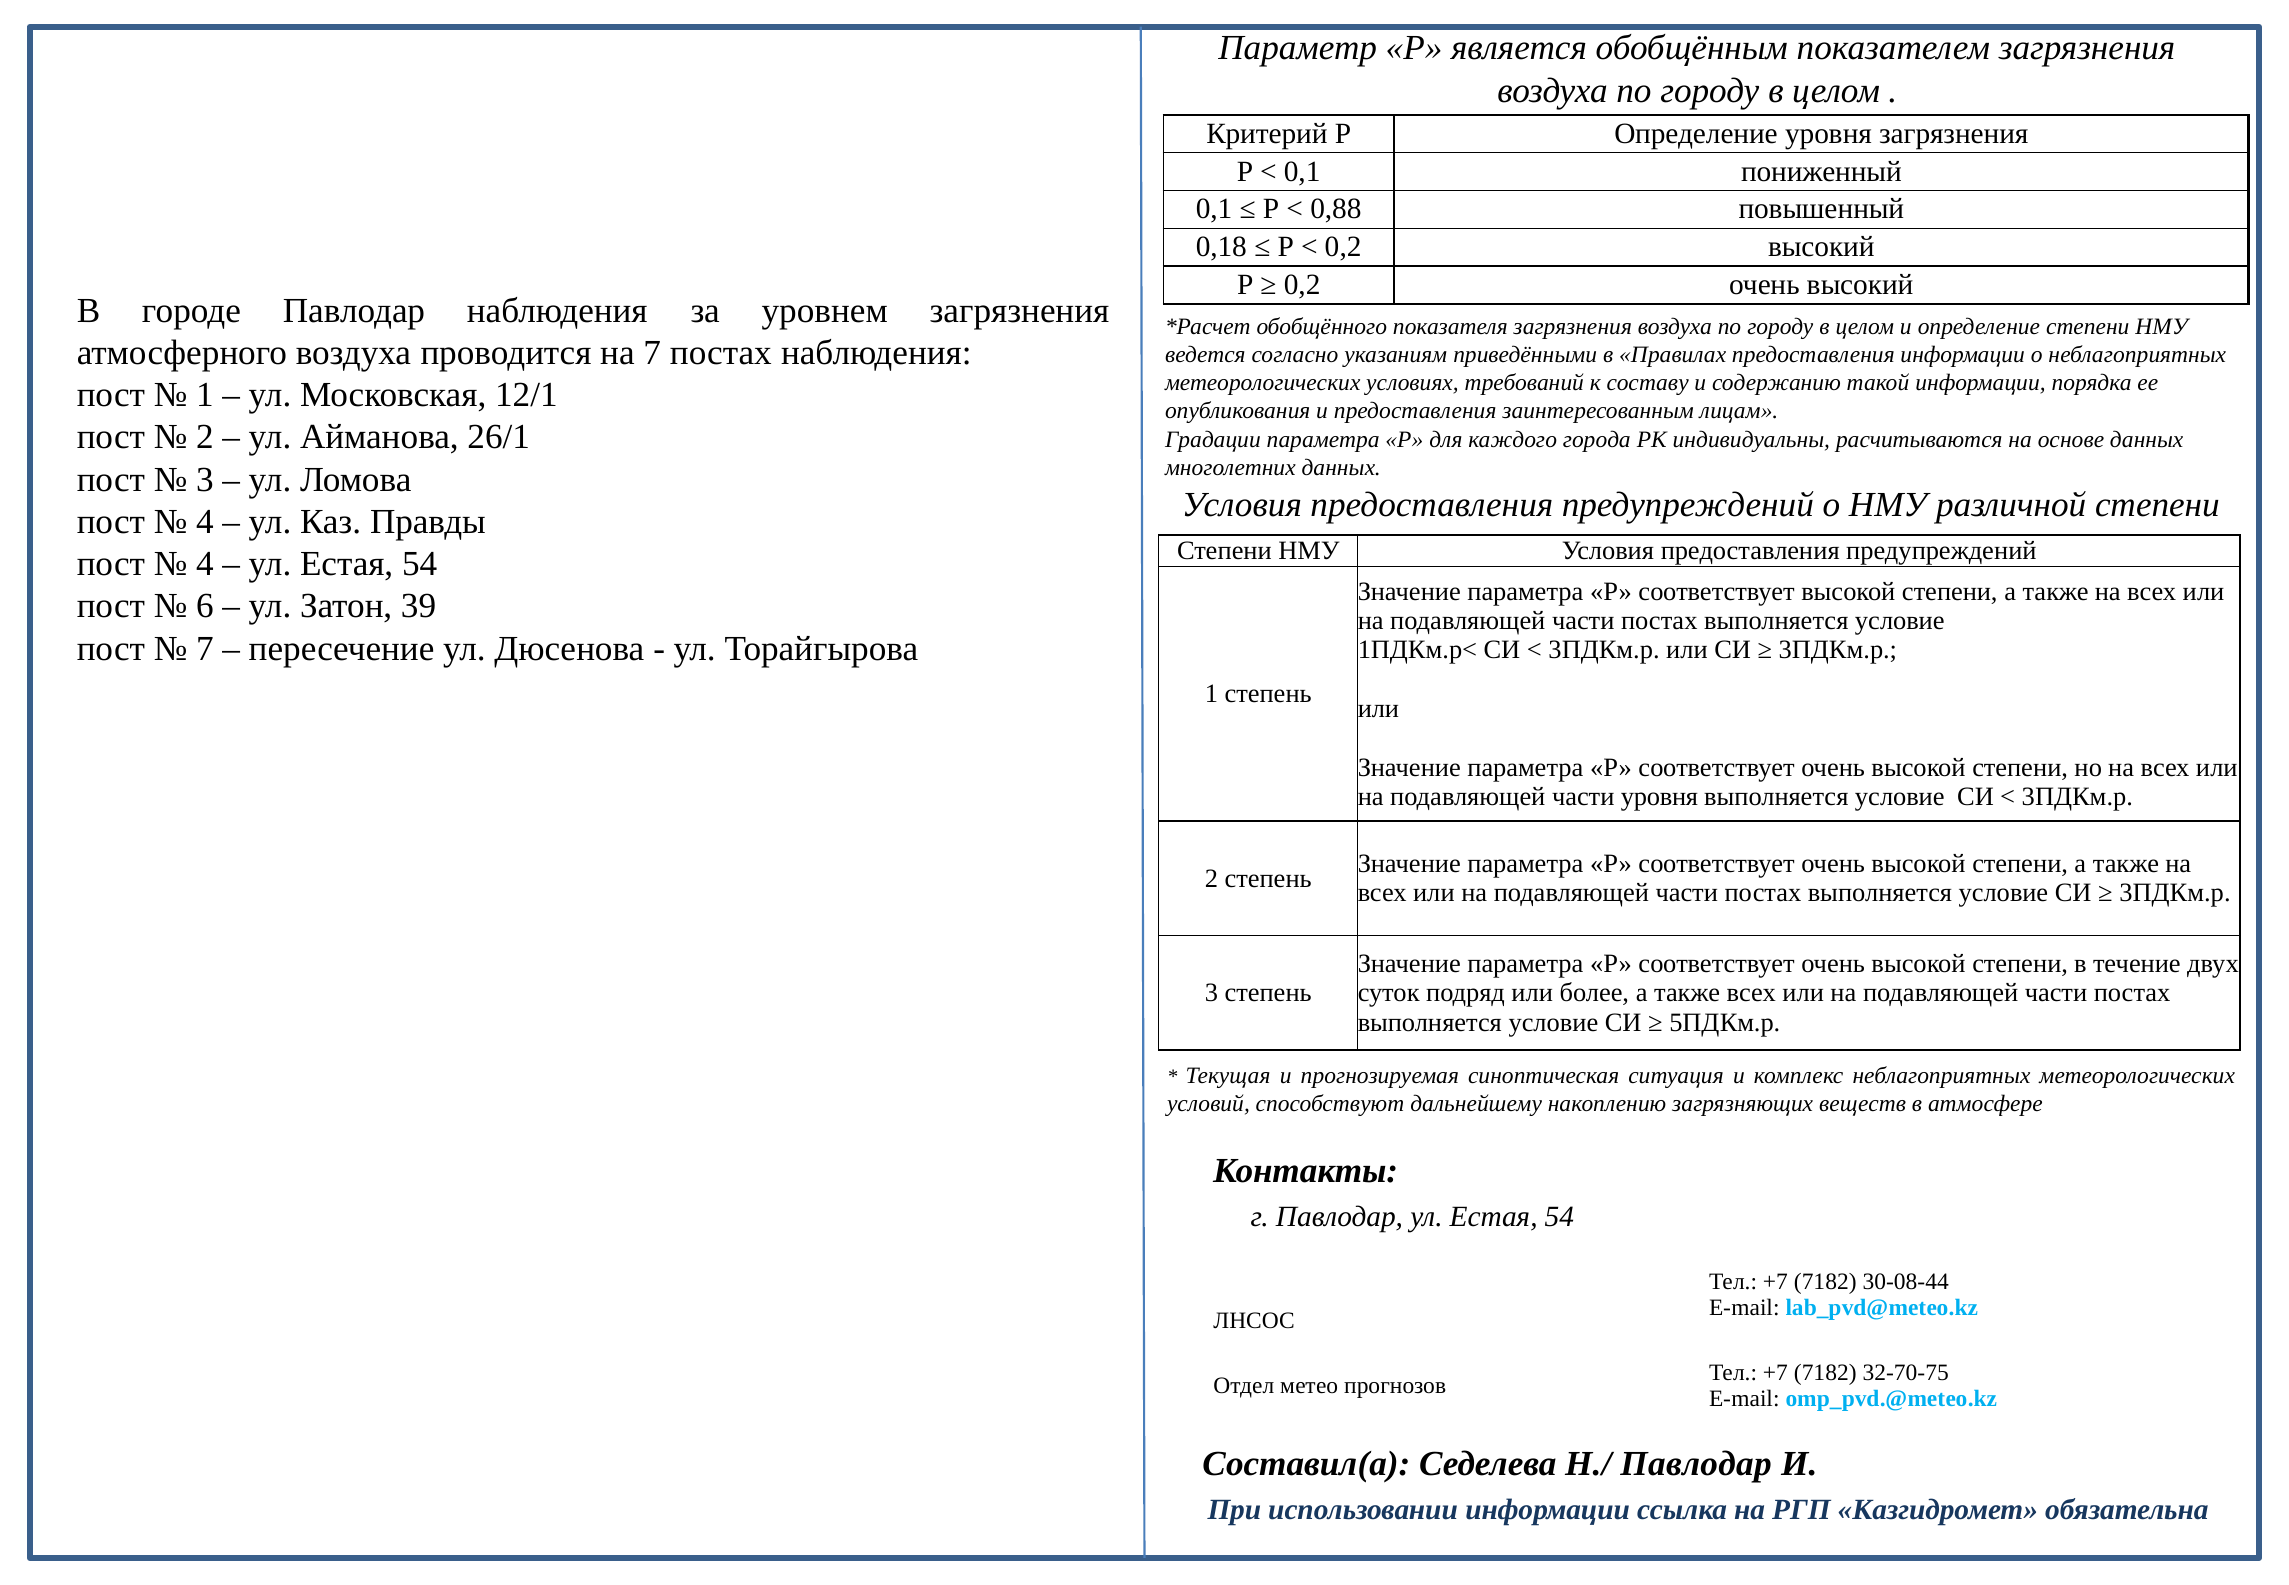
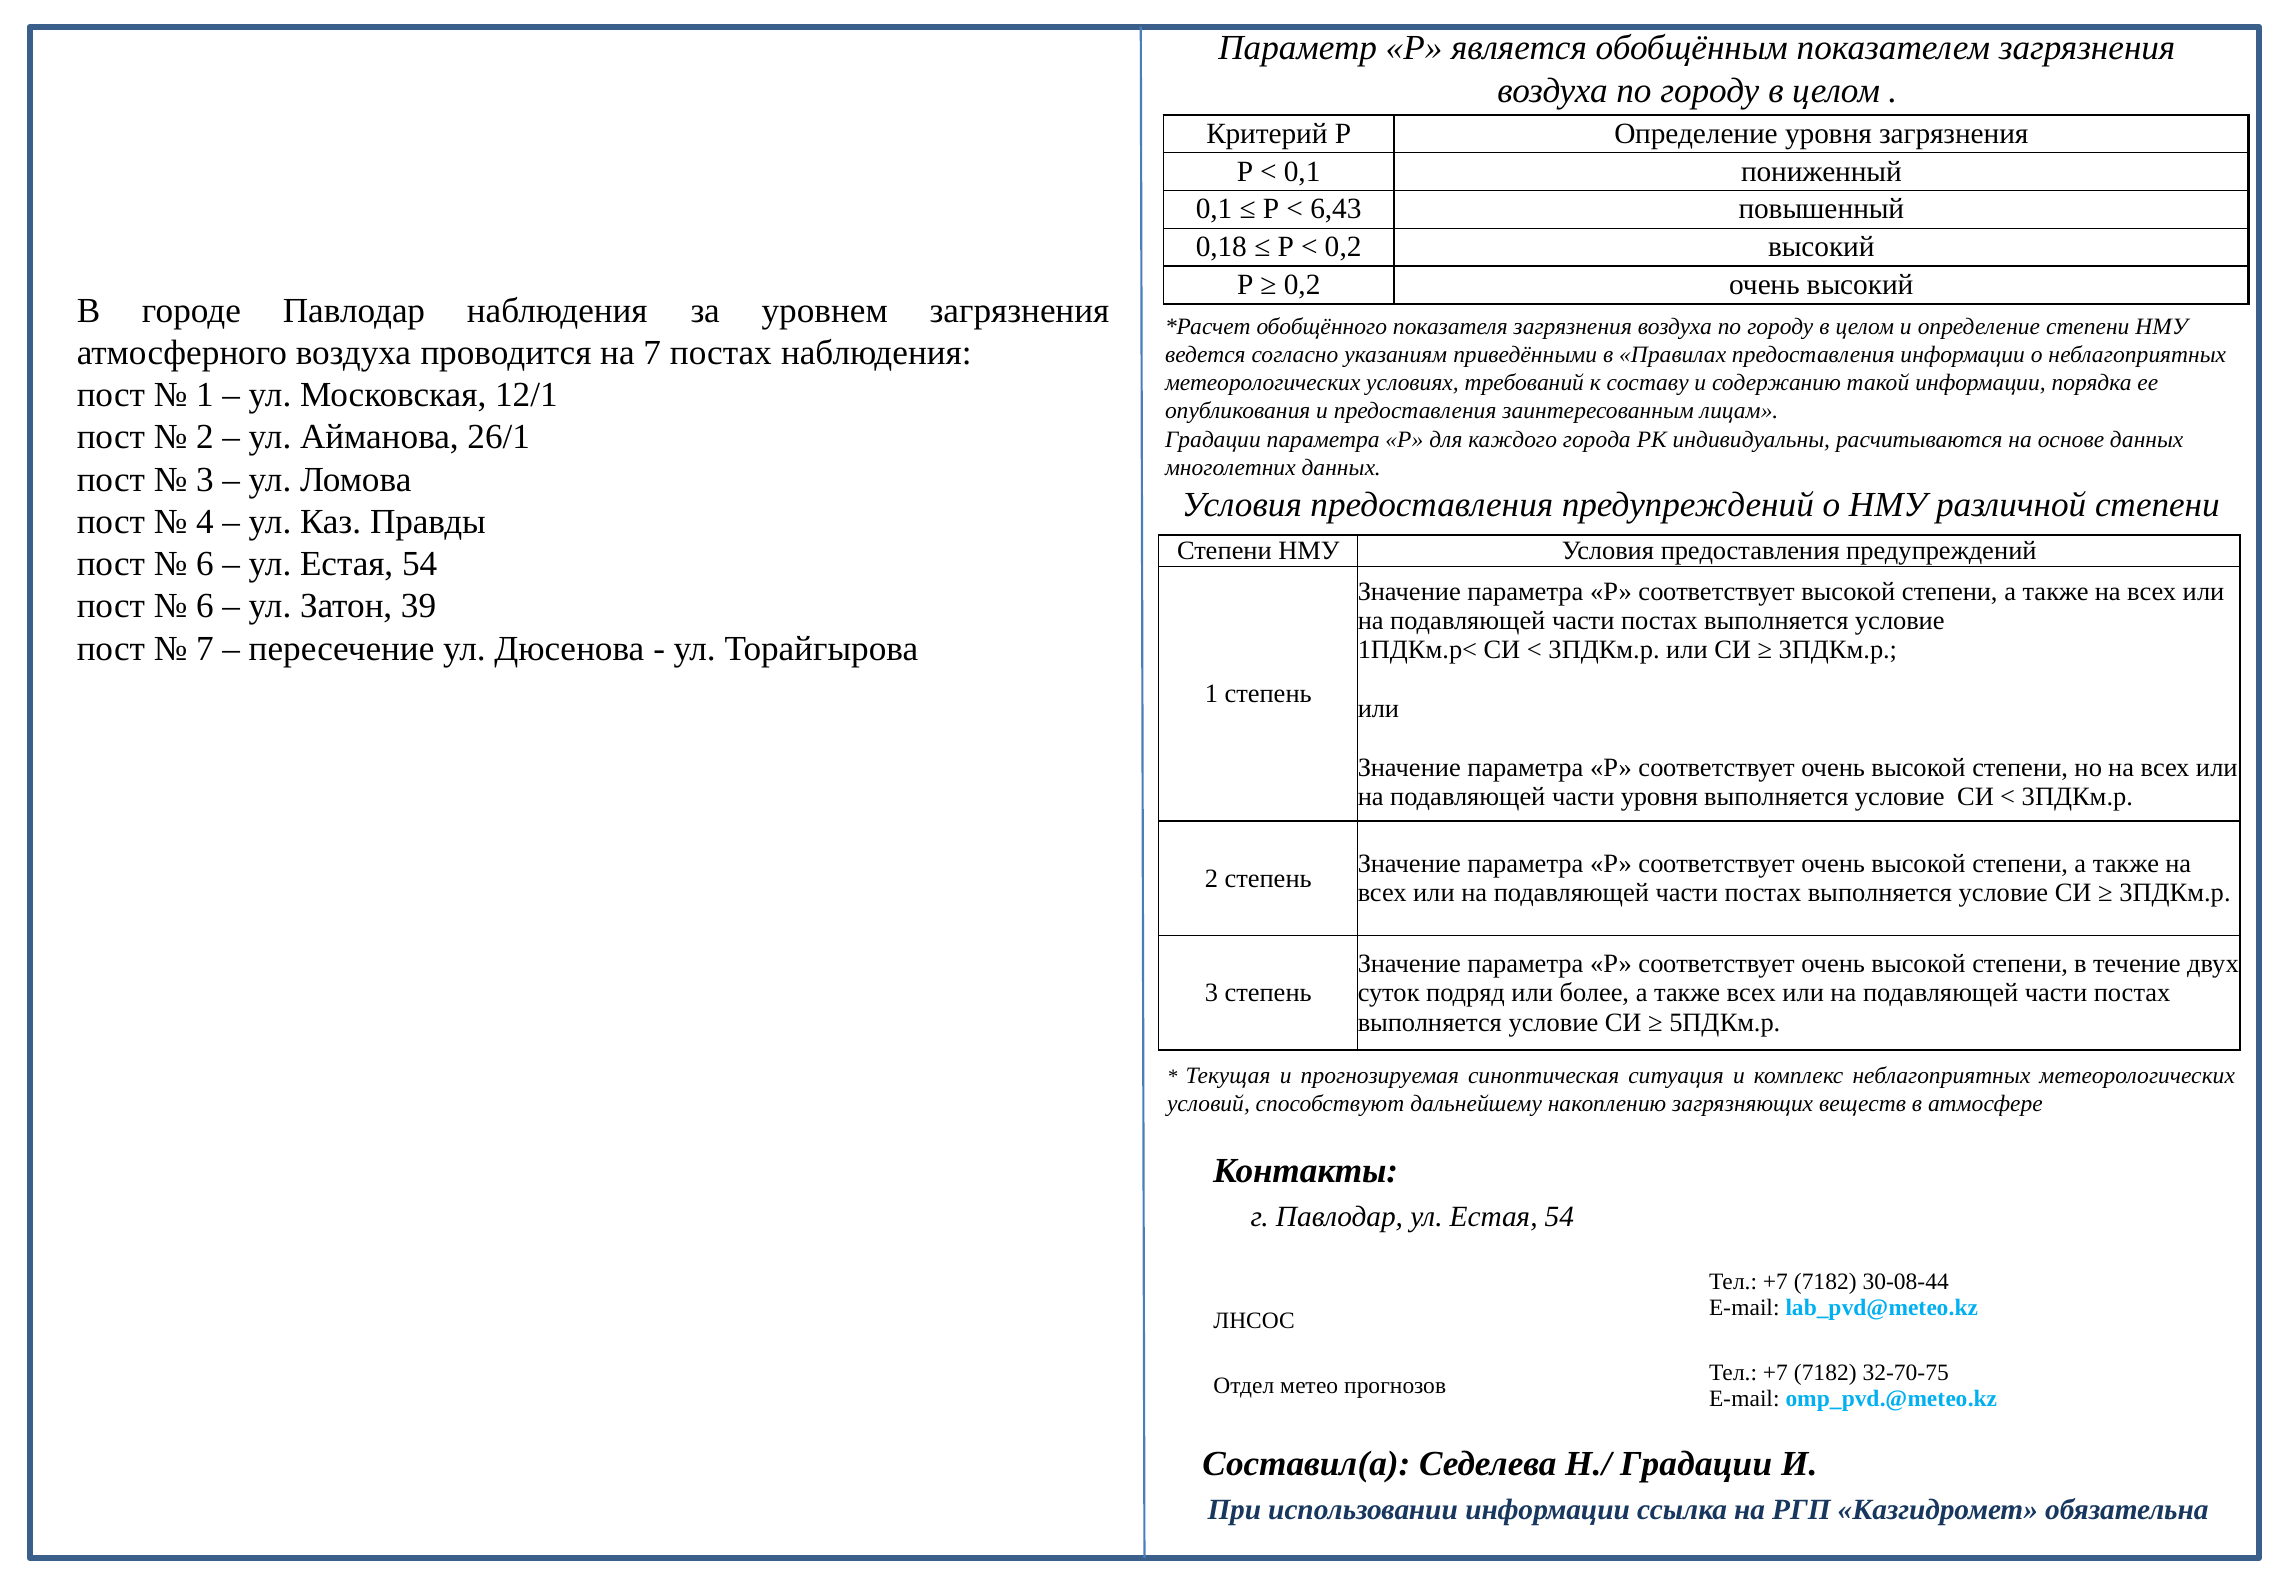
0,88: 0,88 -> 6,43
4 at (205, 564): 4 -> 6
Н./ Павлодар: Павлодар -> Градации
